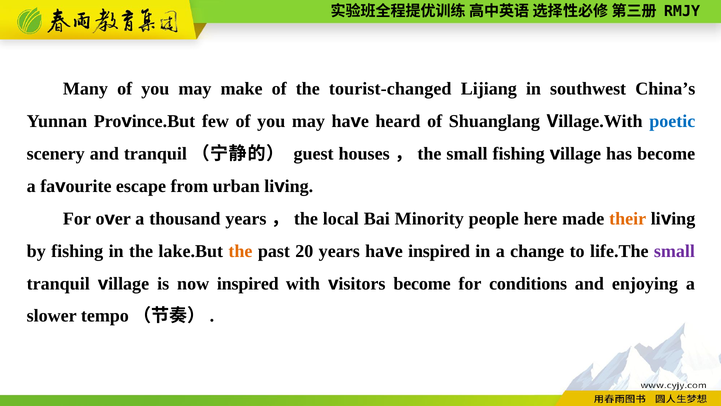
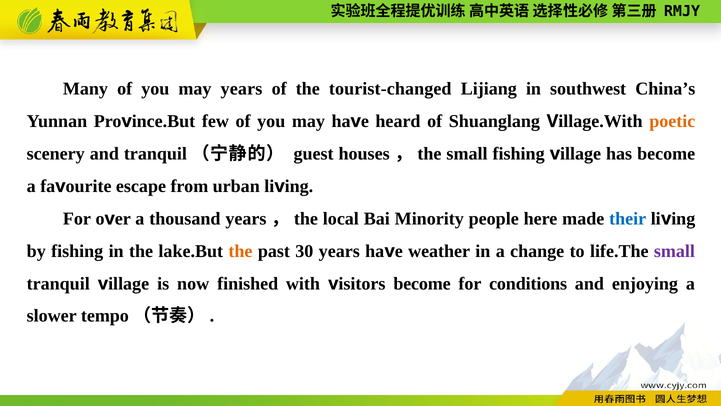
may make: make -> years
poetic colour: blue -> orange
their colour: orange -> blue
20: 20 -> 30
inspired at (439, 251): inspired -> weather
now inspired: inspired -> finished
